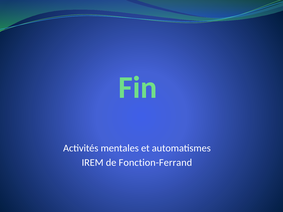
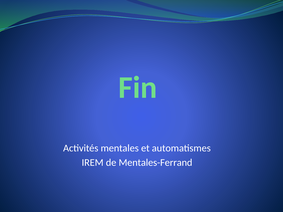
Fonction-Ferrand: Fonction-Ferrand -> Mentales-Ferrand
